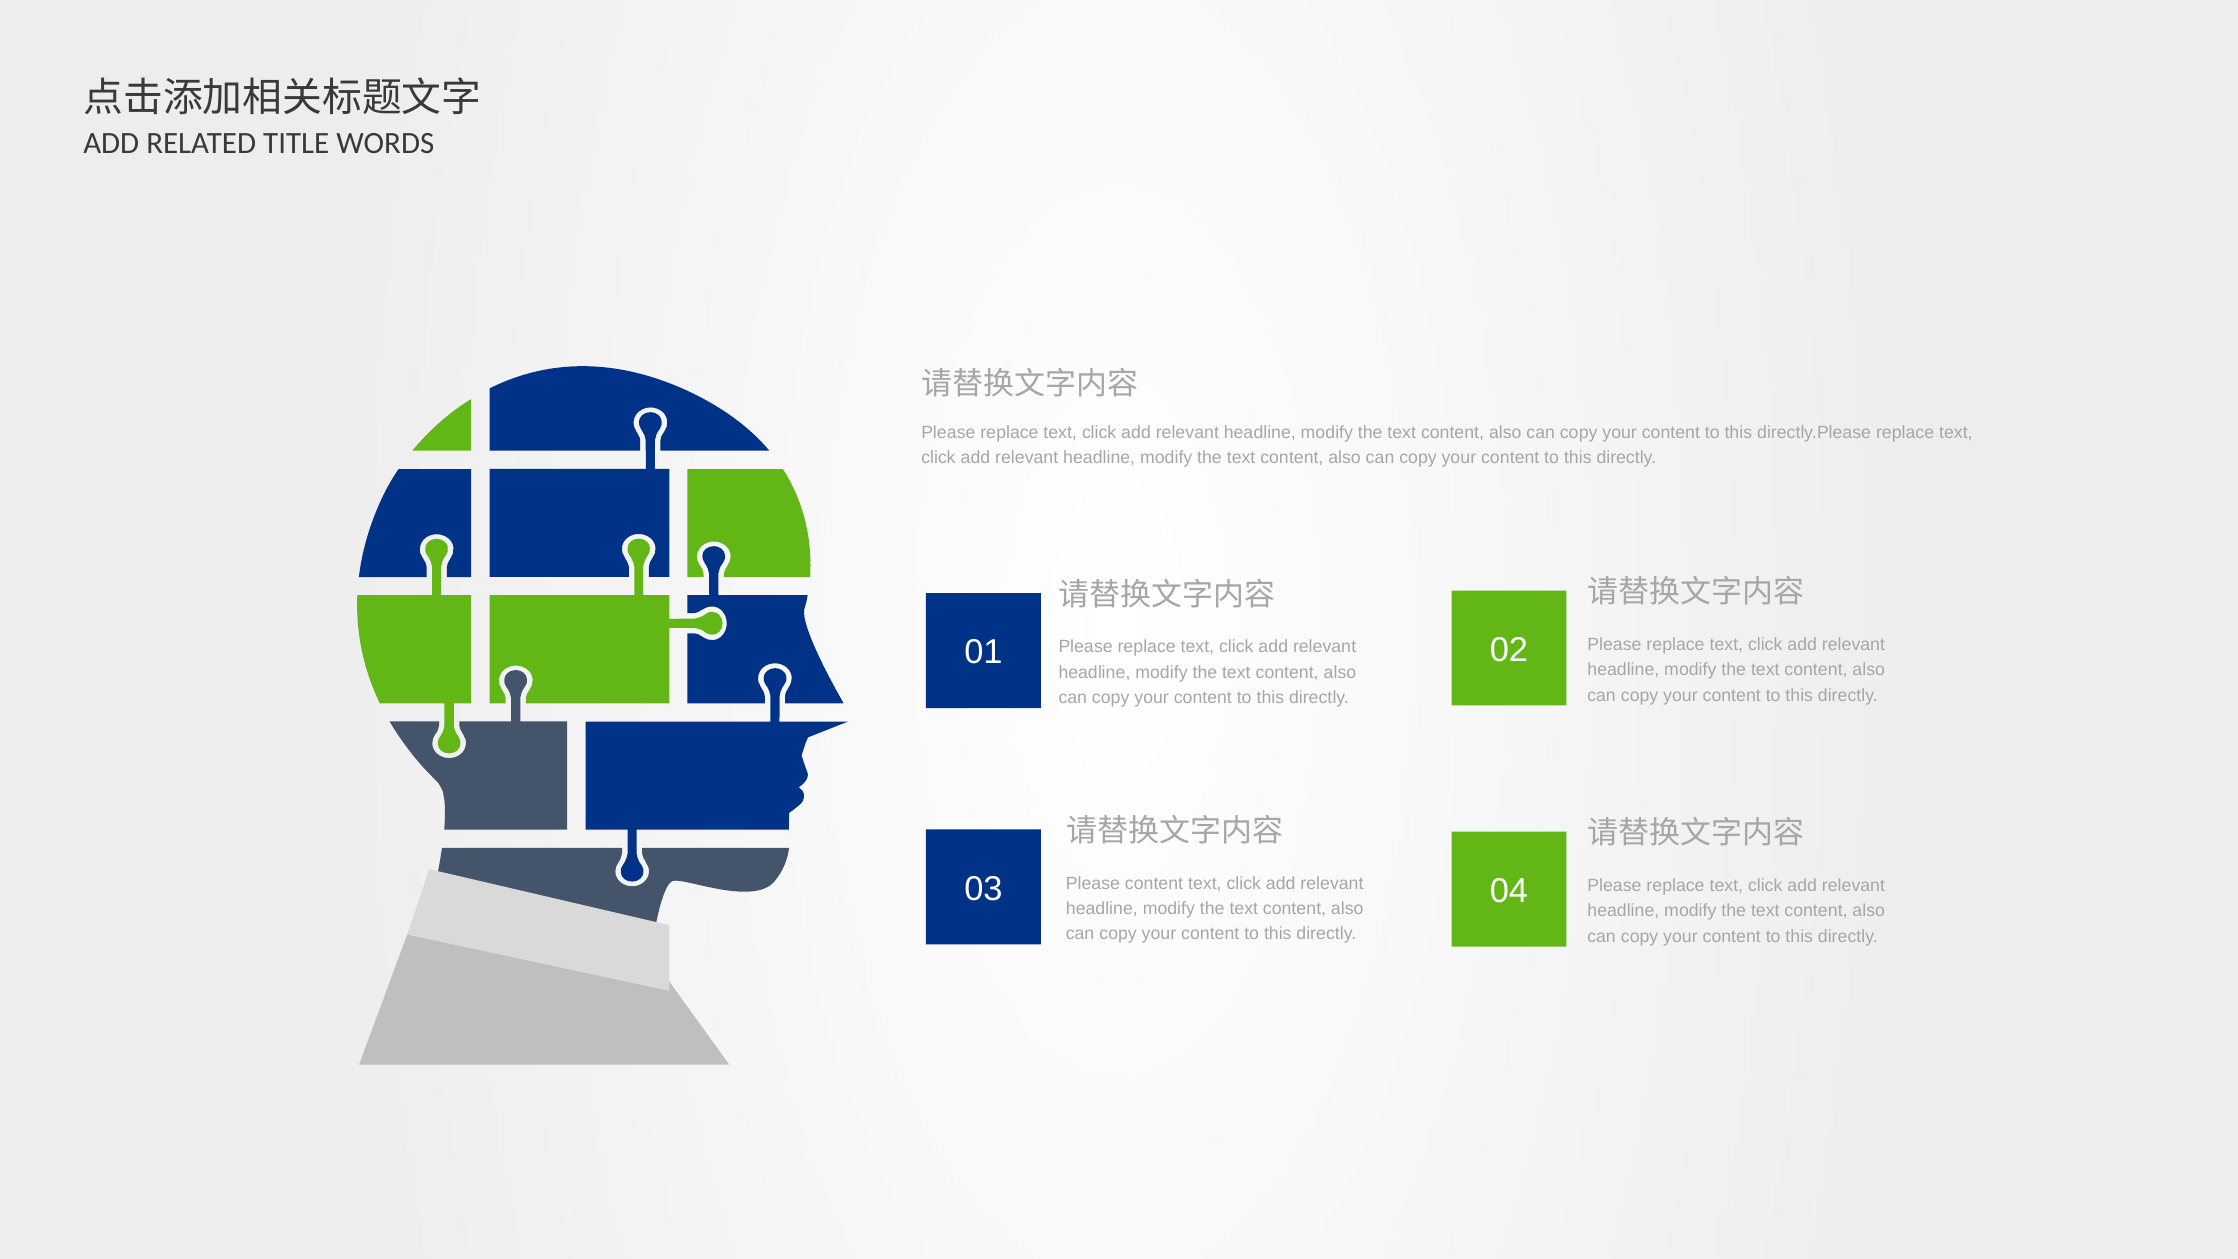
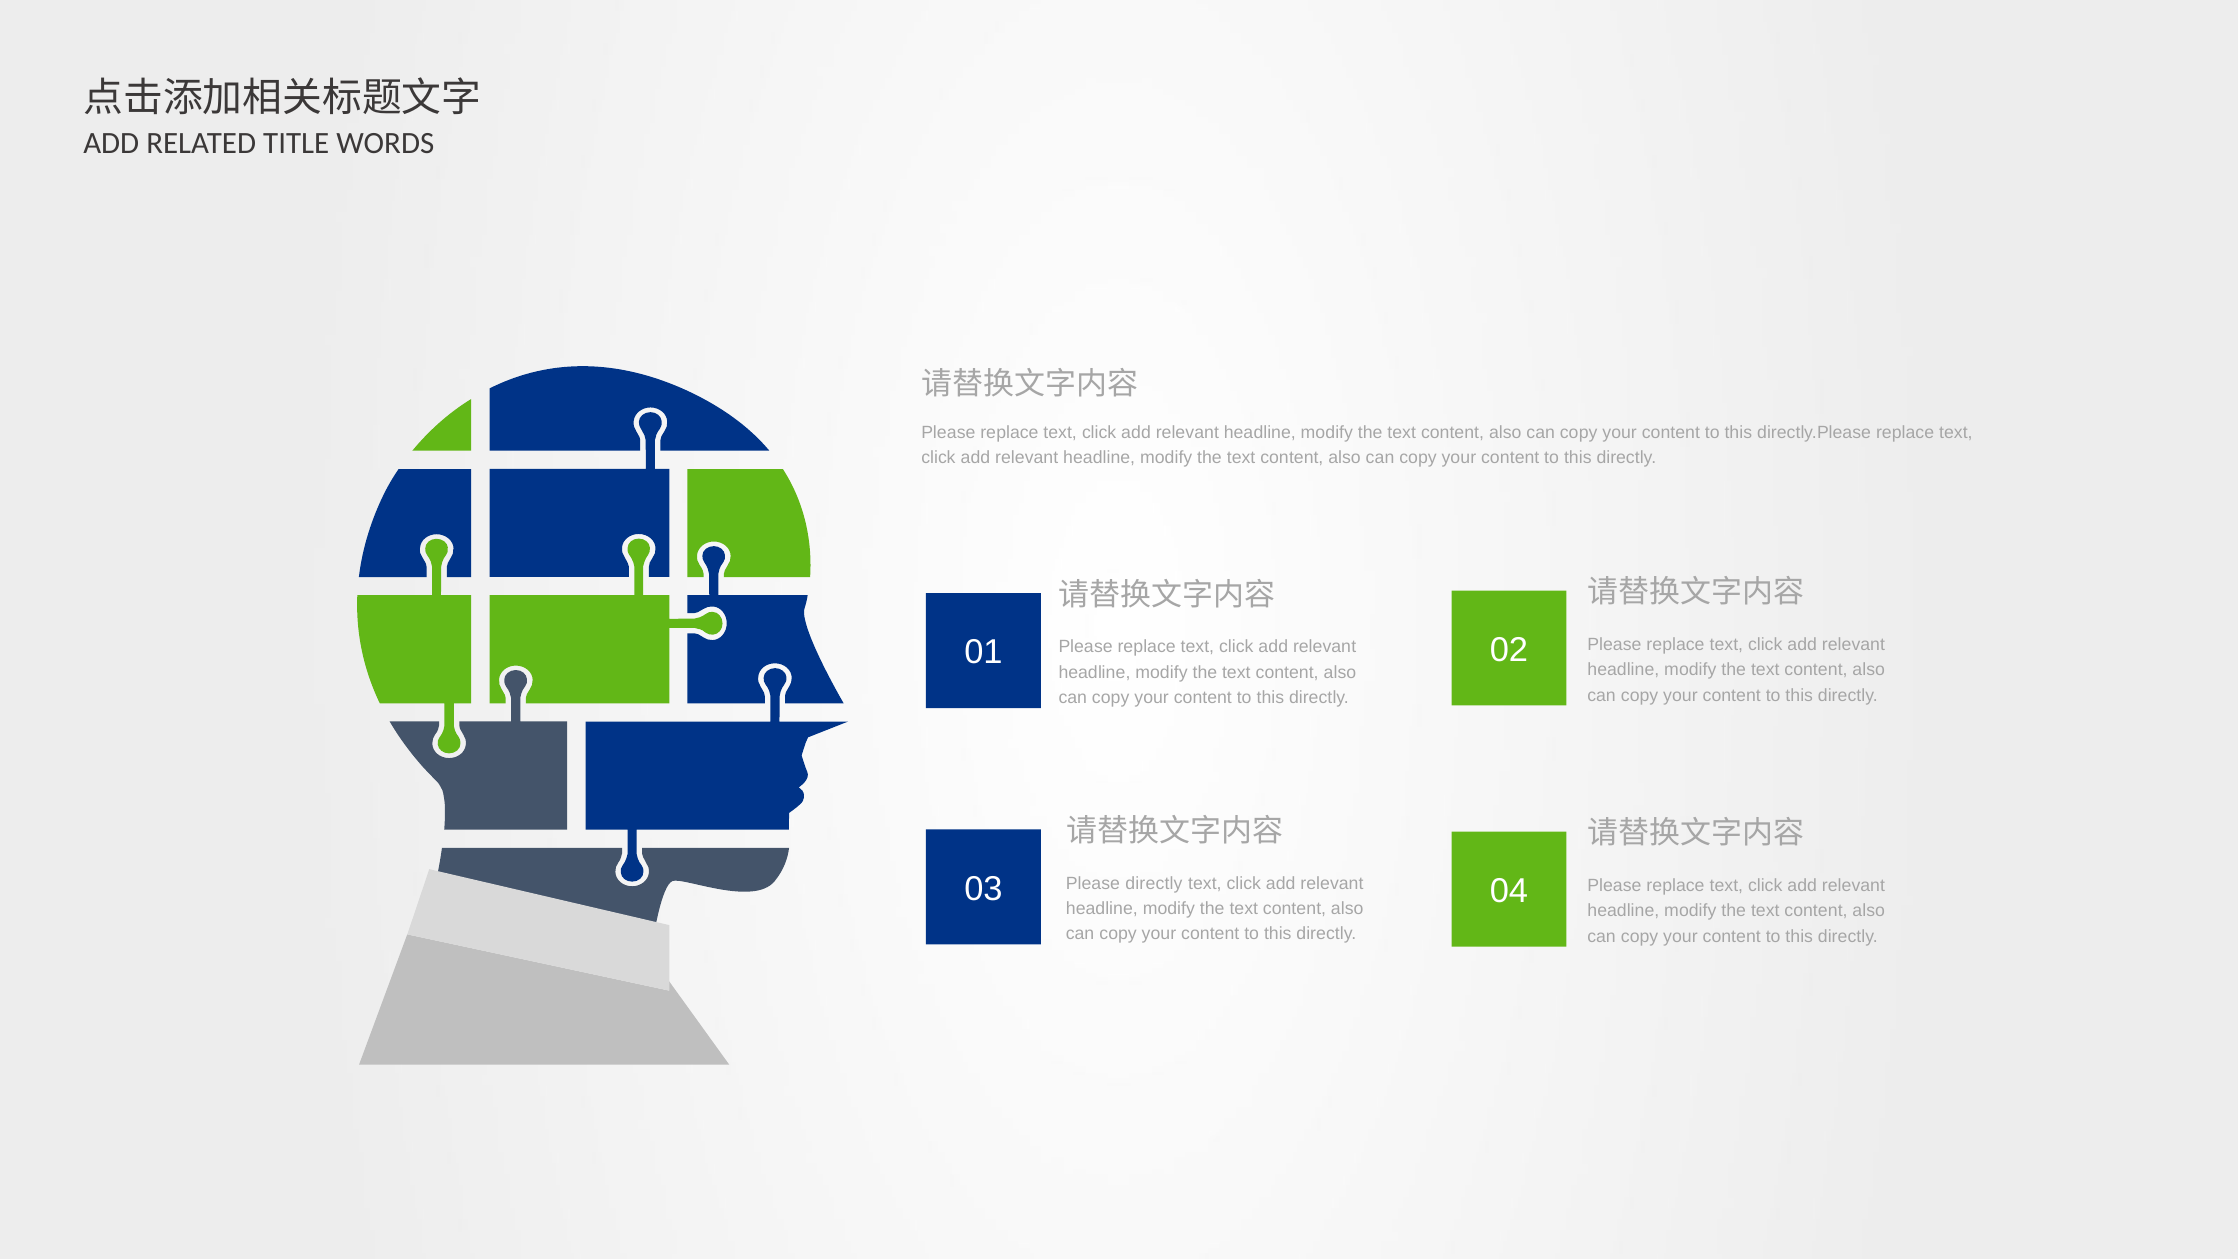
Please content: content -> directly
